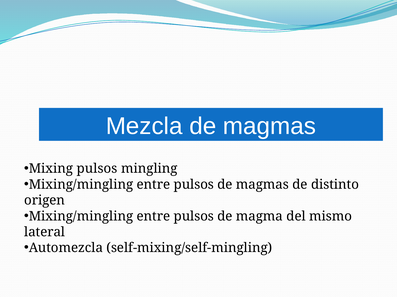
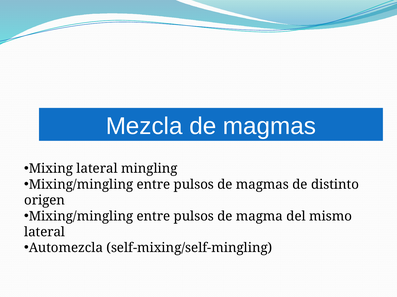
Mixing pulsos: pulsos -> lateral
